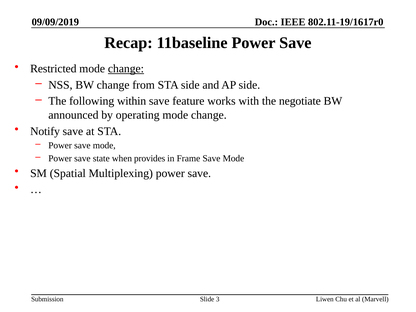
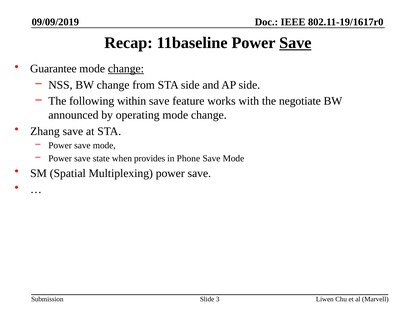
Save at (295, 43) underline: none -> present
Restricted: Restricted -> Guarantee
Notify: Notify -> Zhang
Frame: Frame -> Phone
